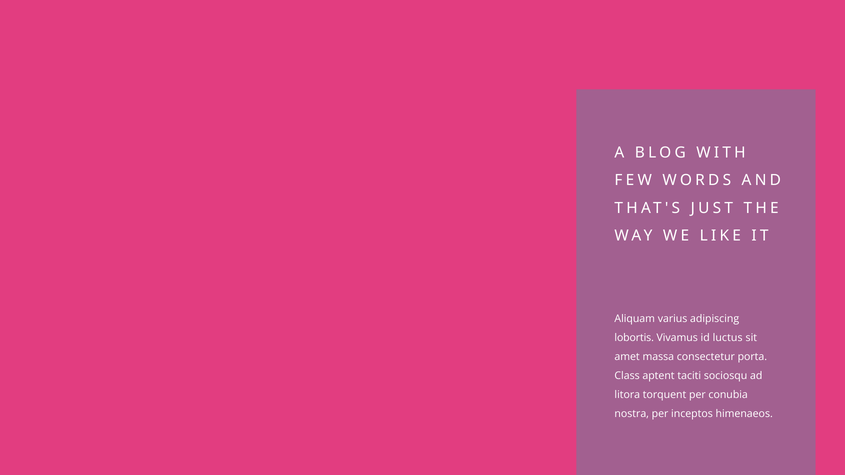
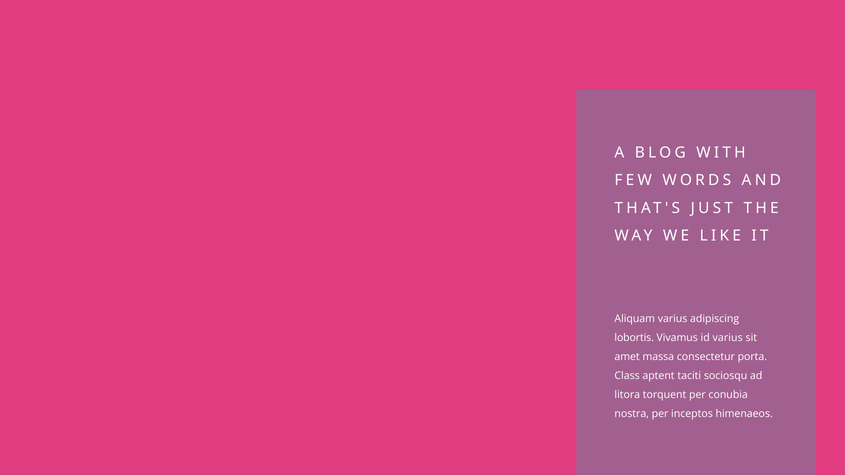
id luctus: luctus -> varius
